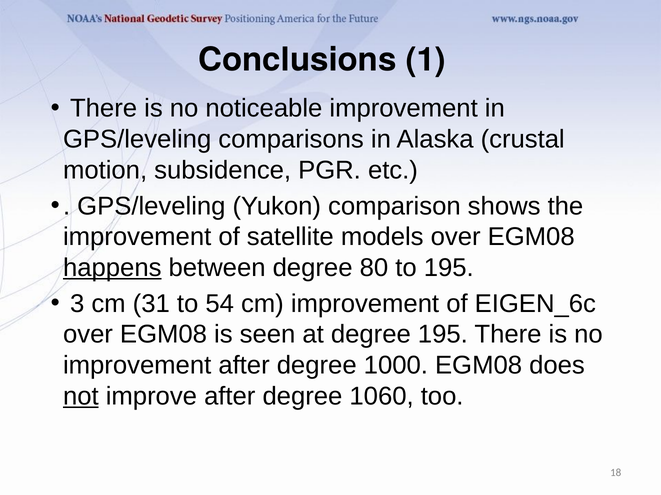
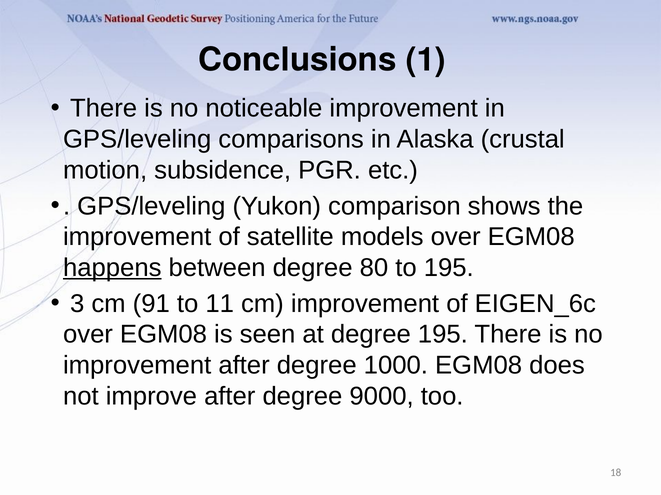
31: 31 -> 91
54: 54 -> 11
not underline: present -> none
1060: 1060 -> 9000
